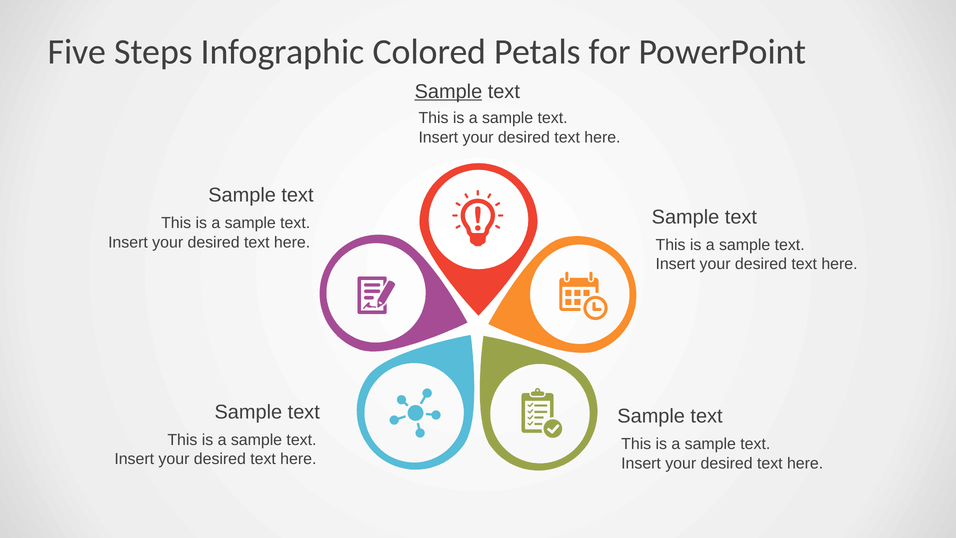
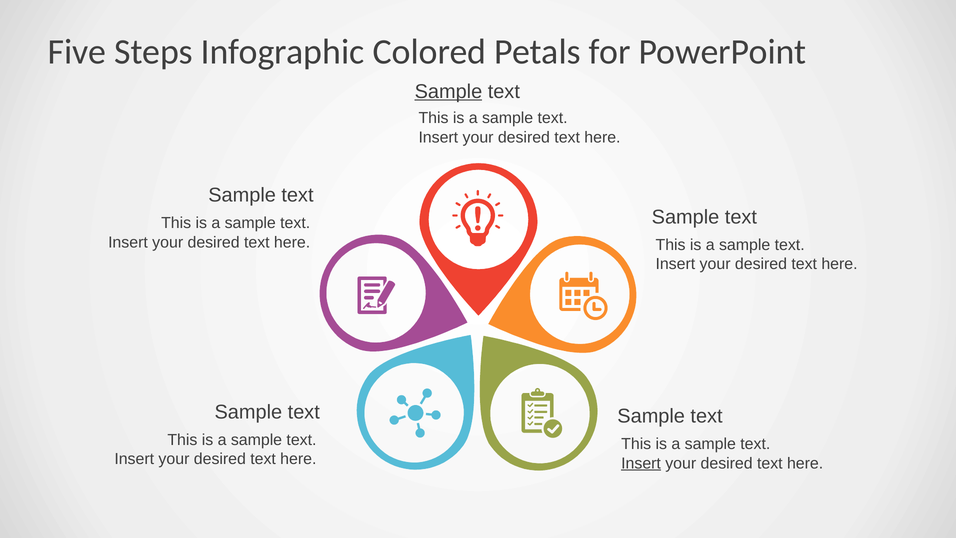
Insert at (641, 463) underline: none -> present
